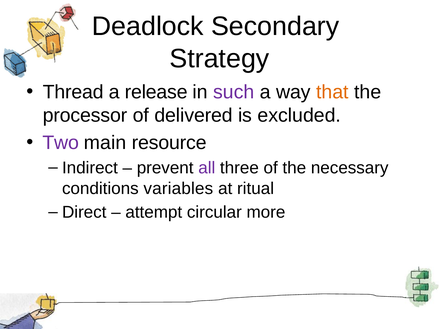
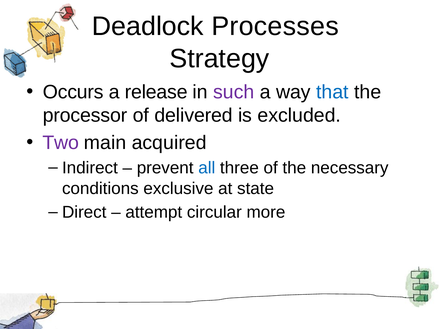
Secondary: Secondary -> Processes
Thread: Thread -> Occurs
that colour: orange -> blue
resource: resource -> acquired
all colour: purple -> blue
variables: variables -> exclusive
ritual: ritual -> state
